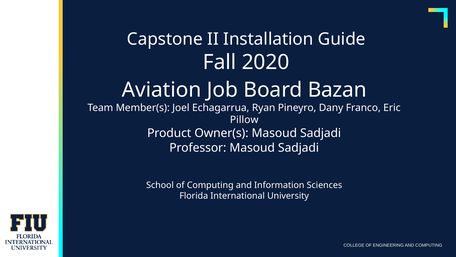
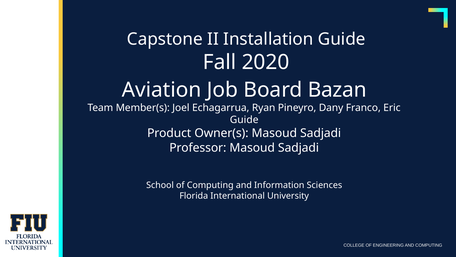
Pillow at (244, 120): Pillow -> Guide
